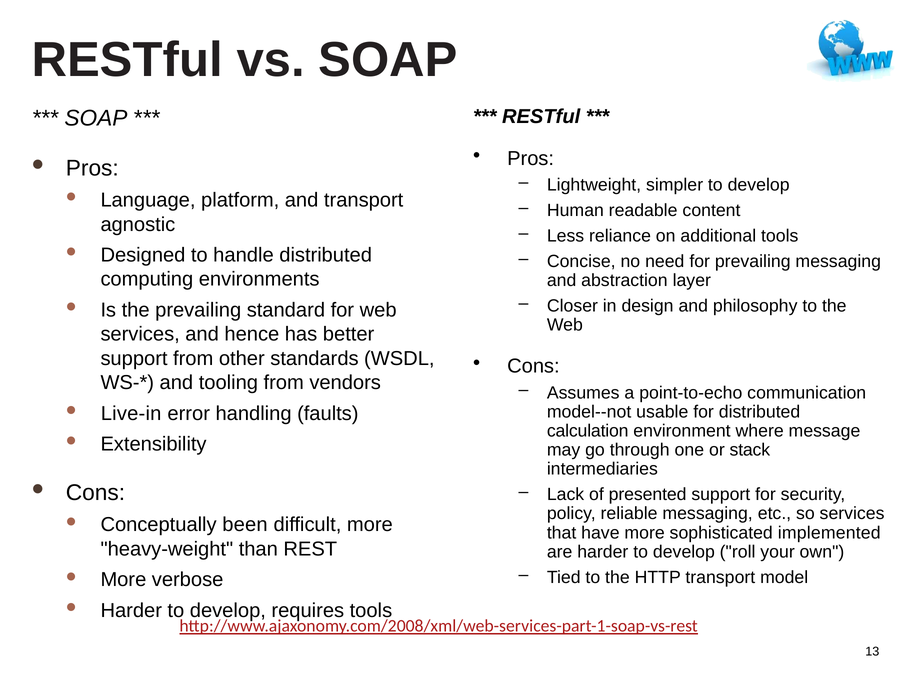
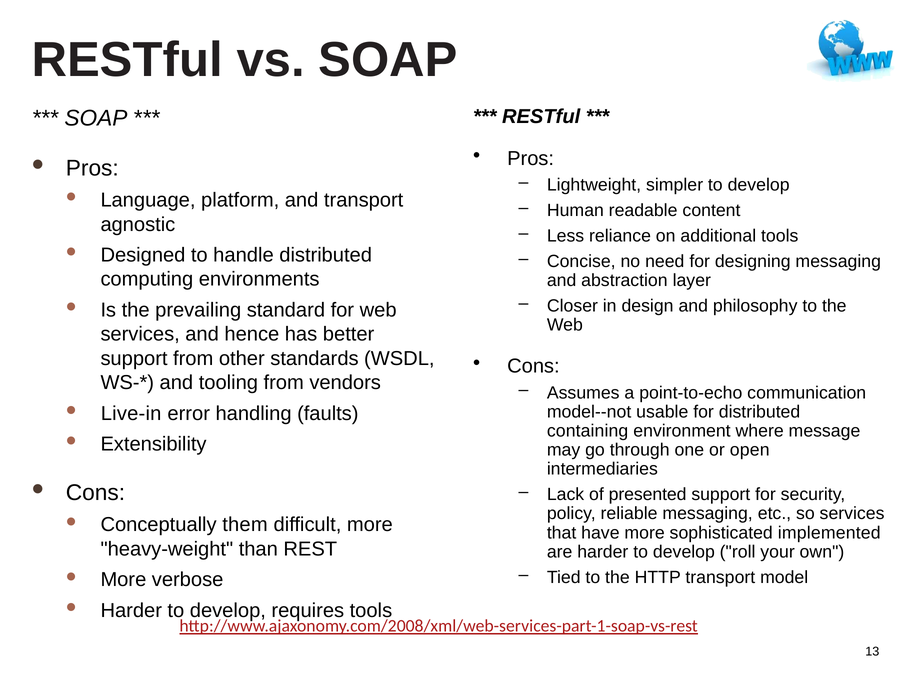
for prevailing: prevailing -> designing
calculation: calculation -> containing
stack: stack -> open
been: been -> them
